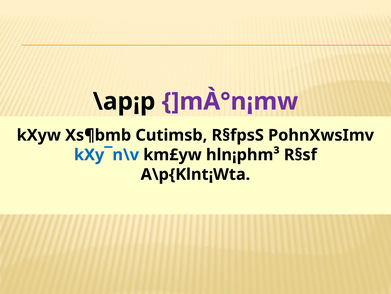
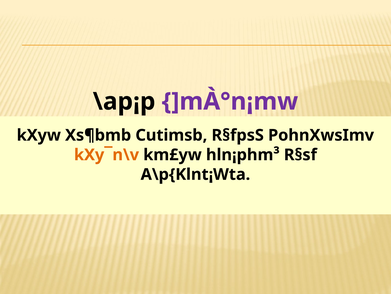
kXy¯n\v colour: blue -> orange
